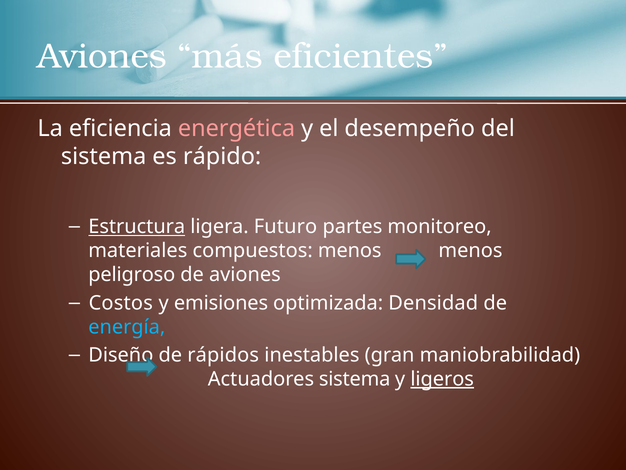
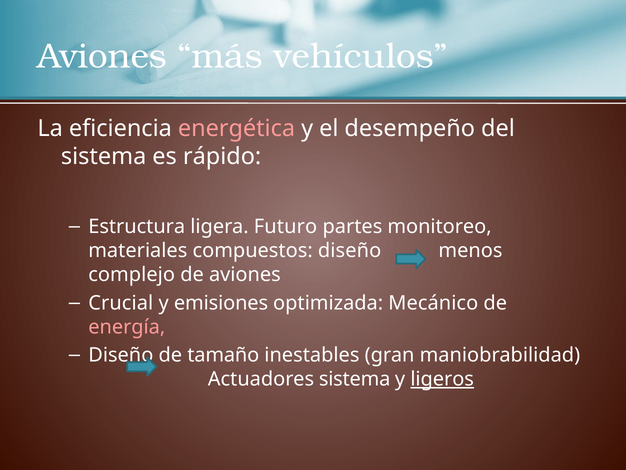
eficientes: eficientes -> vehículos
Estructura underline: present -> none
compuestos menos: menos -> diseño
peligroso: peligroso -> complejo
Costos: Costos -> Crucial
Densidad: Densidad -> Mecánico
energía colour: light blue -> pink
rápidos: rápidos -> tamaño
